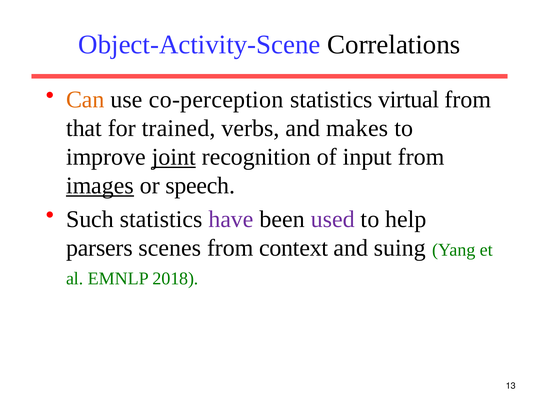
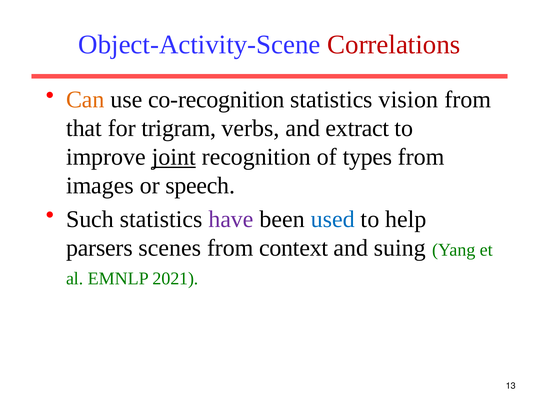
Correlations colour: black -> red
co-perception: co-perception -> co-recognition
virtual: virtual -> vision
trained: trained -> trigram
makes: makes -> extract
input: input -> types
images underline: present -> none
used colour: purple -> blue
2018: 2018 -> 2021
